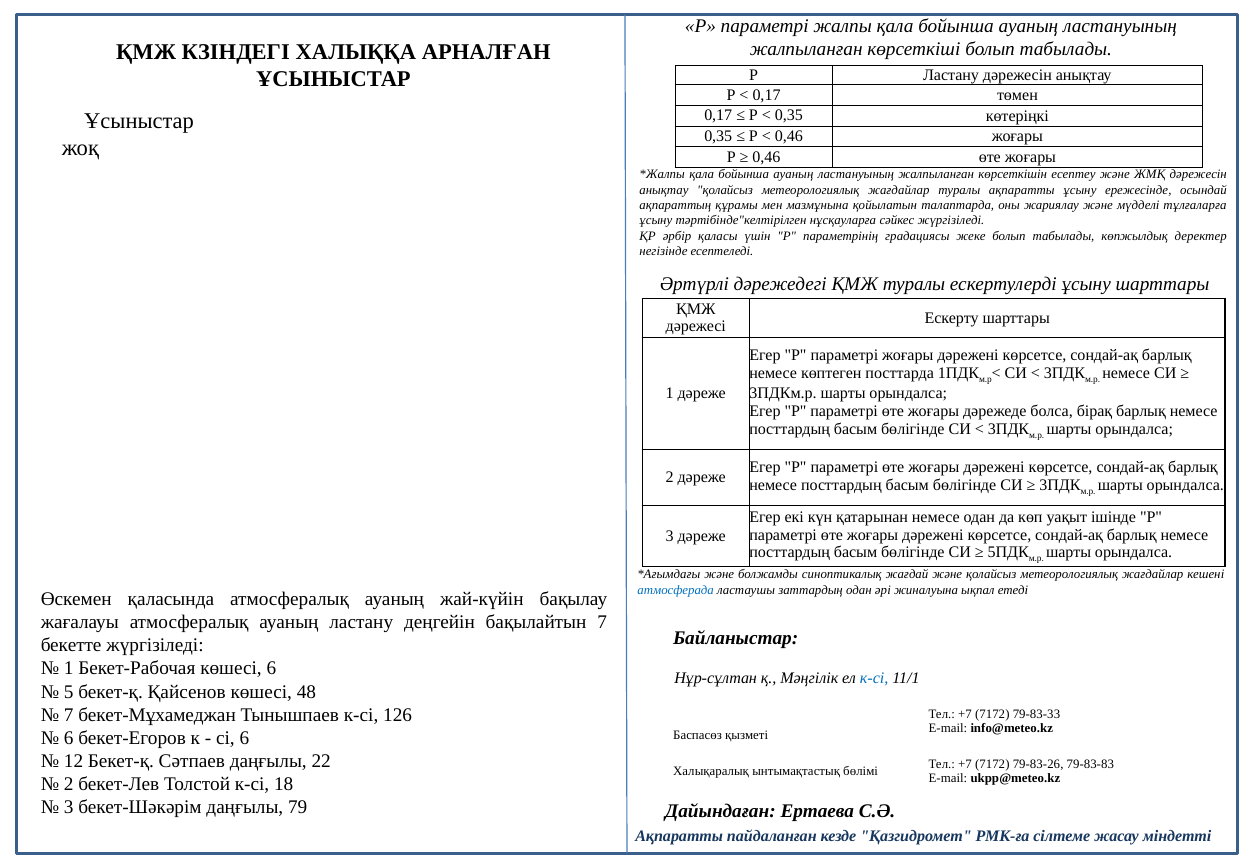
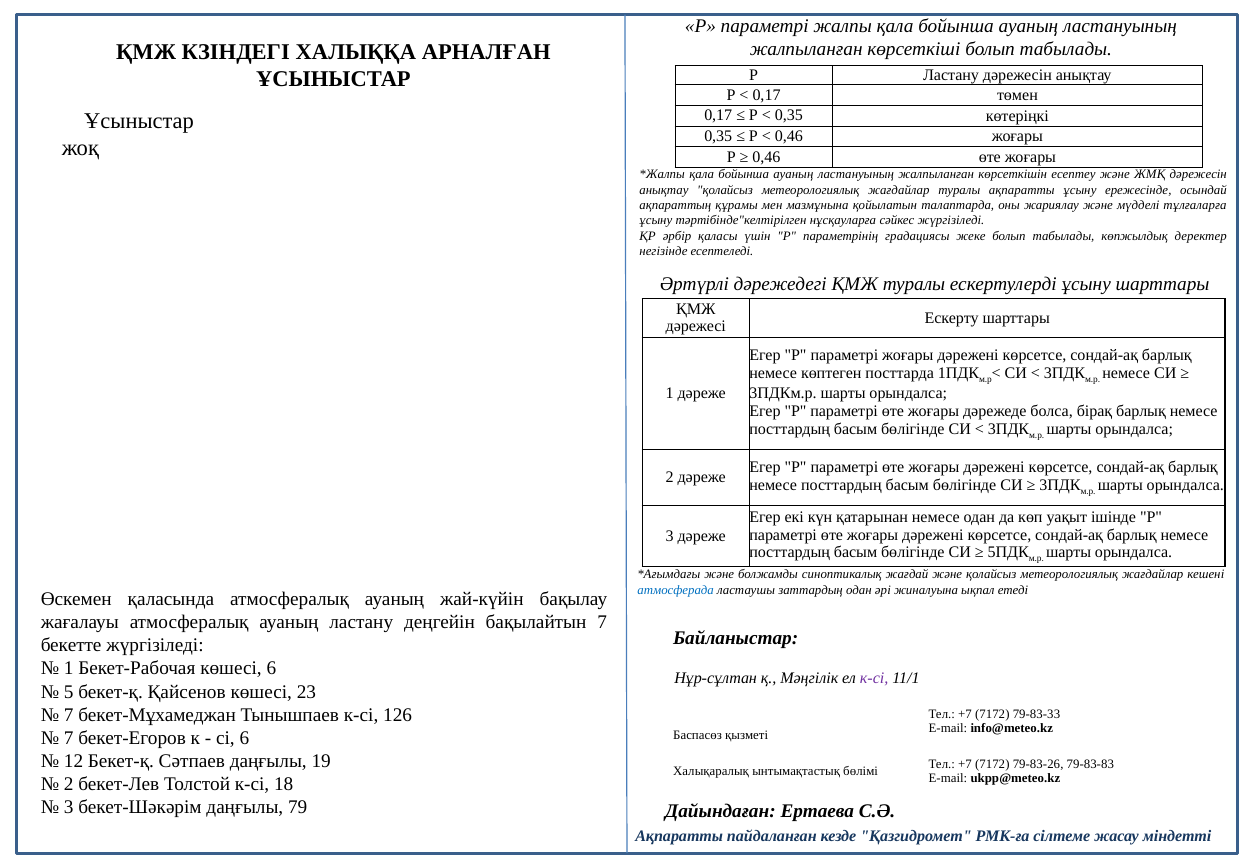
к-сі at (874, 679) colour: blue -> purple
48: 48 -> 23
6 at (69, 738): 6 -> 7
22: 22 -> 19
